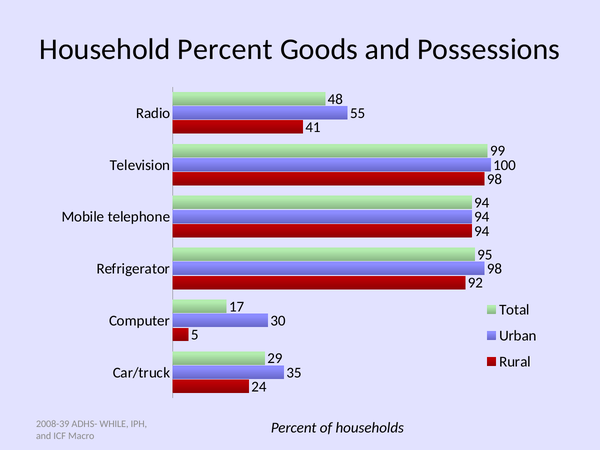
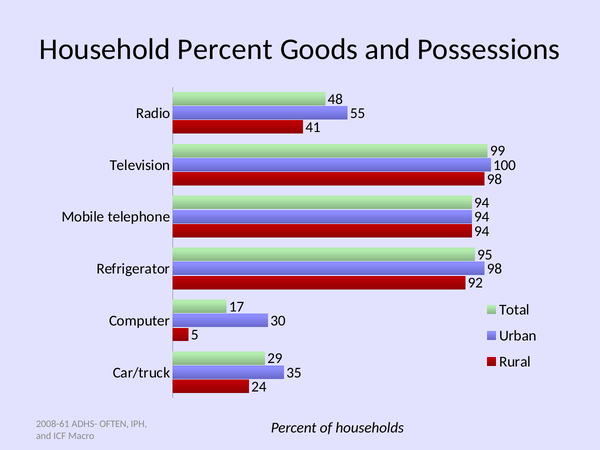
2008-39: 2008-39 -> 2008-61
WHILE: WHILE -> OFTEN
